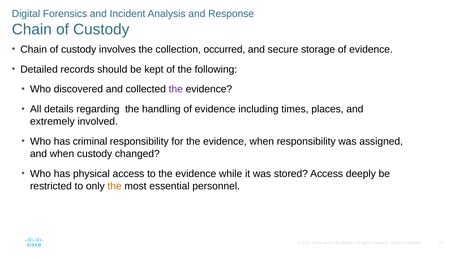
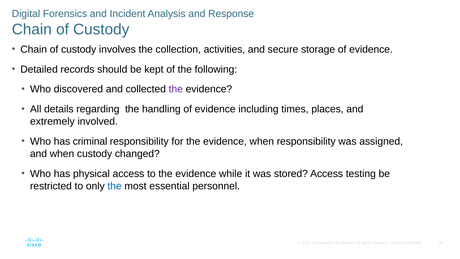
occurred: occurred -> activities
deeply: deeply -> testing
the at (115, 186) colour: orange -> blue
